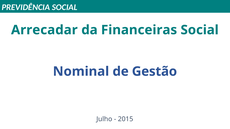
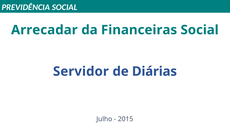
Nominal: Nominal -> Servidor
Gestão: Gestão -> Diárias
